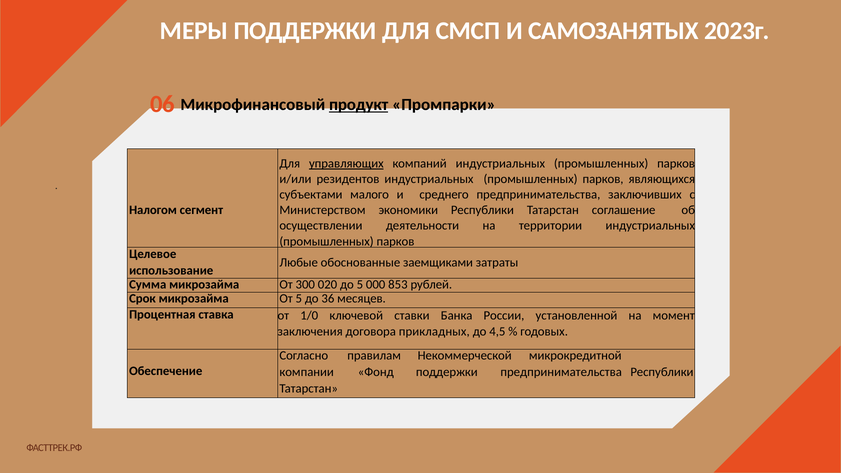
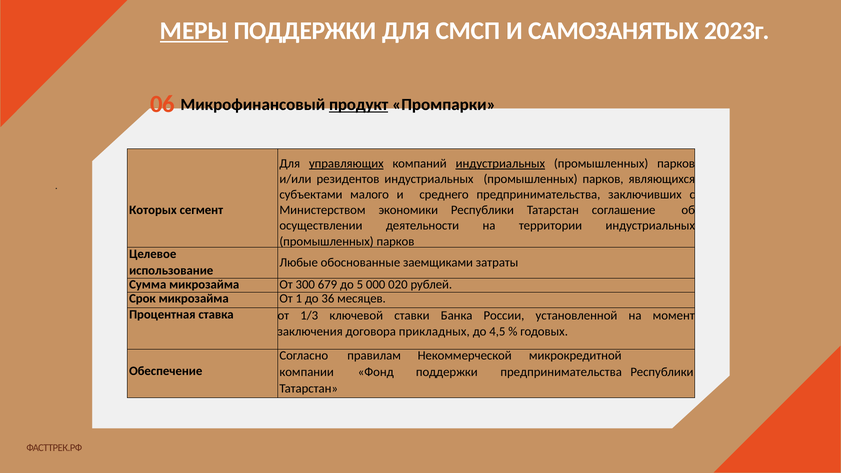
МЕРЫ underline: none -> present
индустриальных at (500, 164) underline: none -> present
Налогом: Налогом -> Которых
020: 020 -> 679
853: 853 -> 020
От 5: 5 -> 1
1/0: 1/0 -> 1/3
